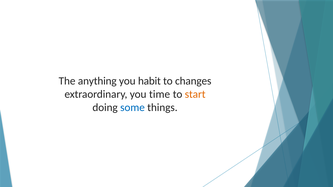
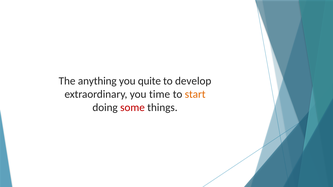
habit: habit -> quite
changes: changes -> develop
some colour: blue -> red
